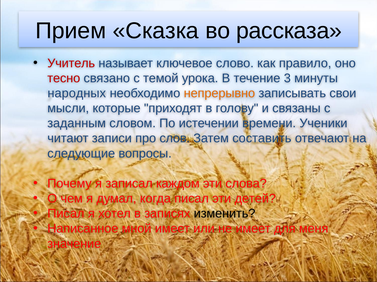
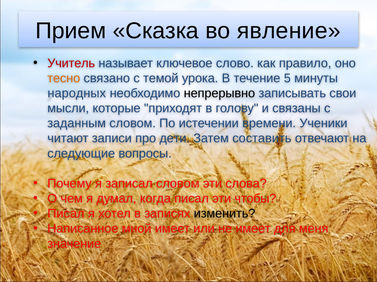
рассказа: рассказа -> явление
тесно colour: red -> orange
3: 3 -> 5
непрерывно colour: orange -> black
слов: слов -> дети
записал каждом: каждом -> словом
детей: детей -> чтобы
